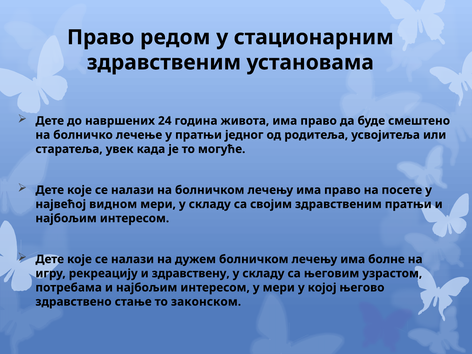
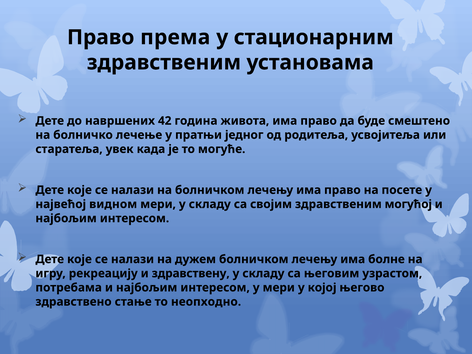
редом: редом -> према
24: 24 -> 42
здравственим пратњи: пратњи -> могућој
законском: законском -> неопходно
